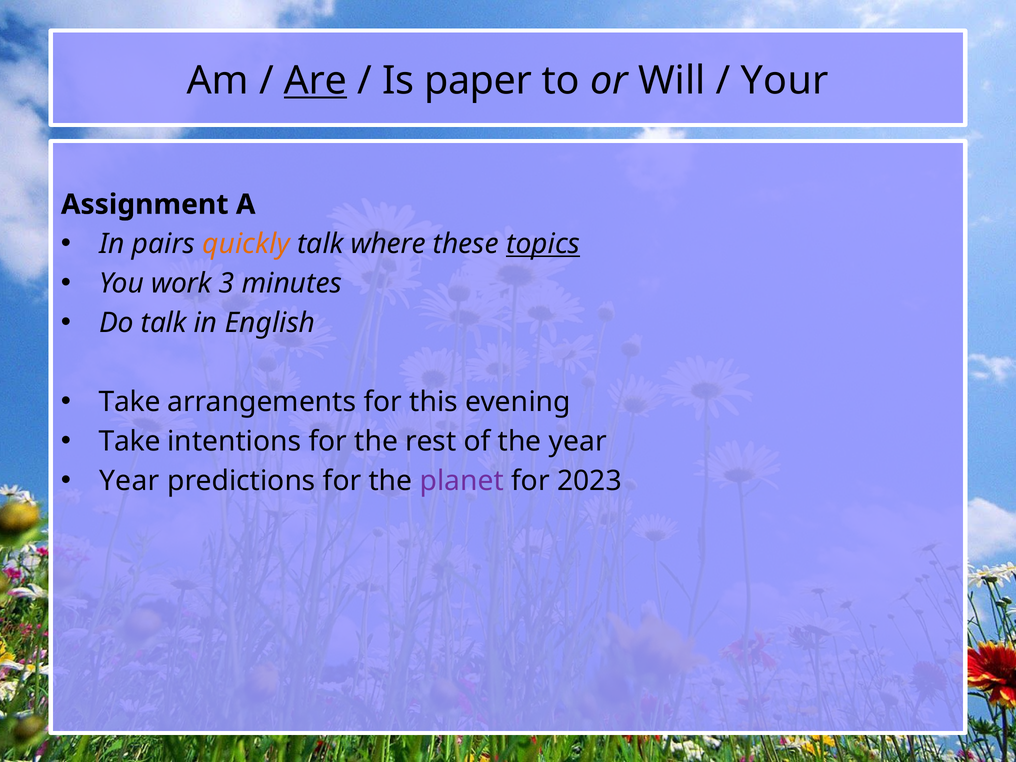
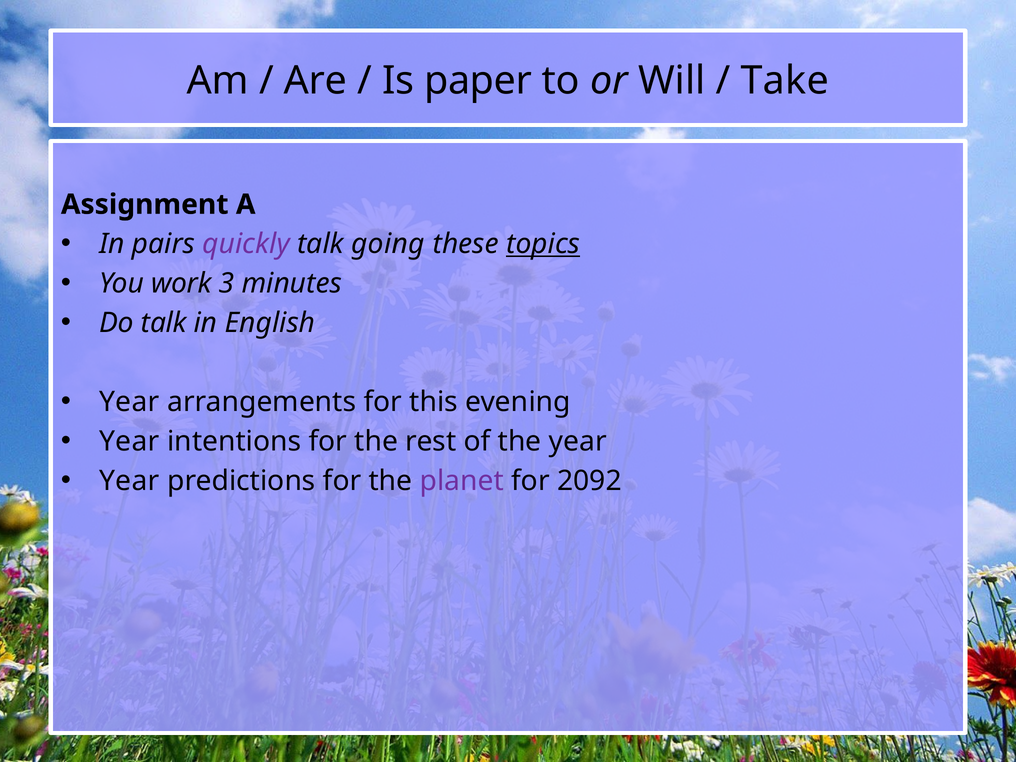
Are underline: present -> none
Your: Your -> Take
quickly colour: orange -> purple
where: where -> going
Take at (130, 402): Take -> Year
Take at (130, 442): Take -> Year
2023: 2023 -> 2092
